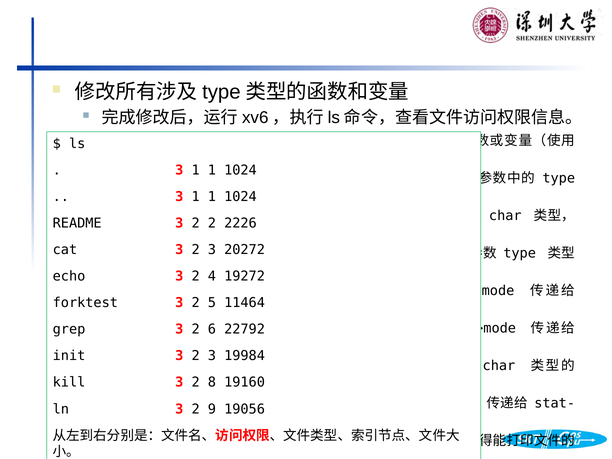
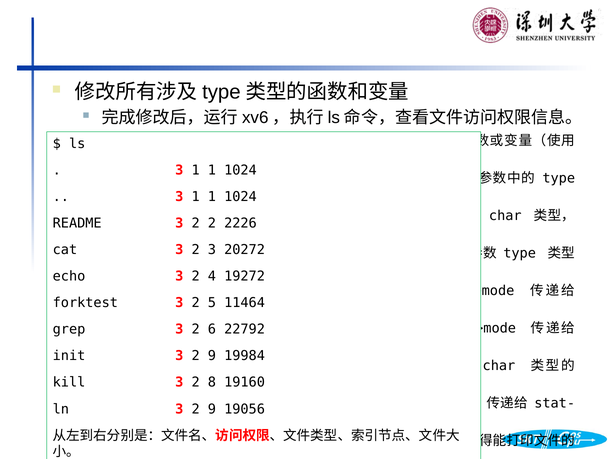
init 3 2 3: 3 -> 9
